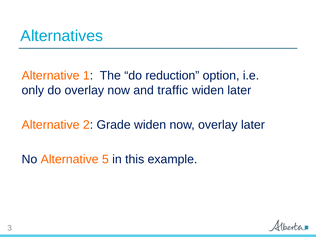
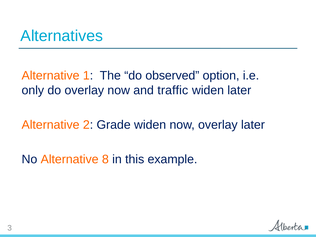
reduction: reduction -> observed
5: 5 -> 8
